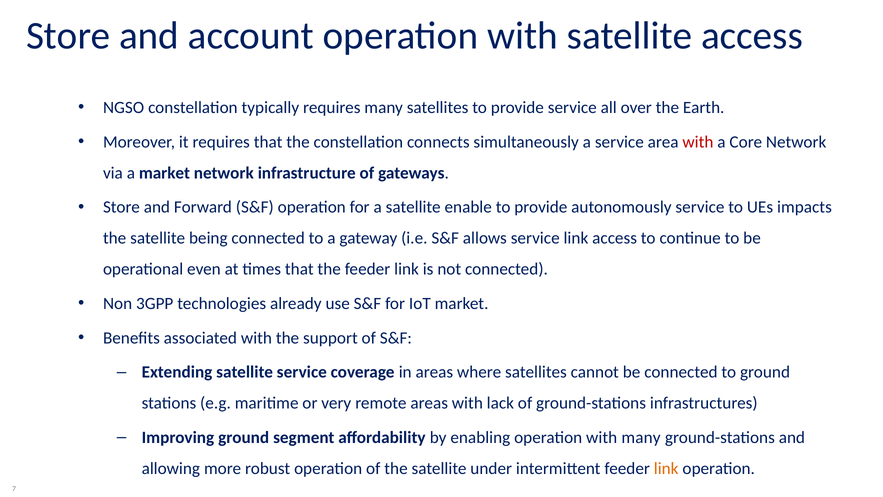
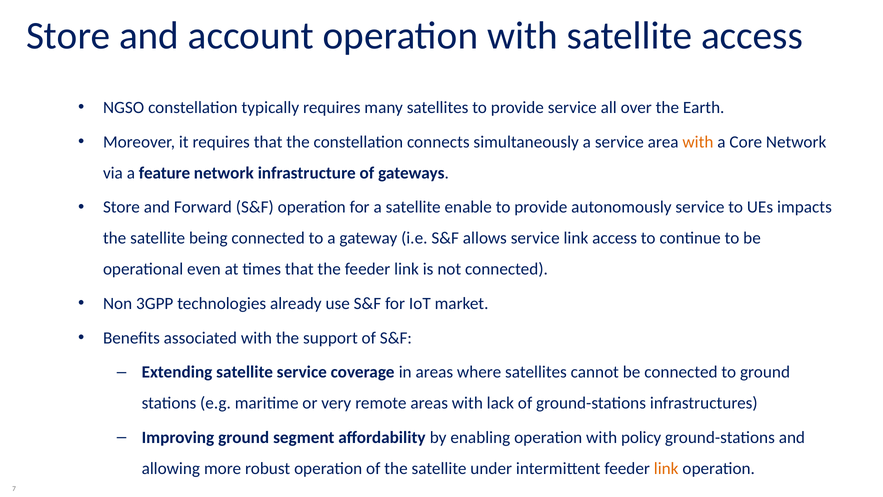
with at (698, 142) colour: red -> orange
a market: market -> feature
with many: many -> policy
